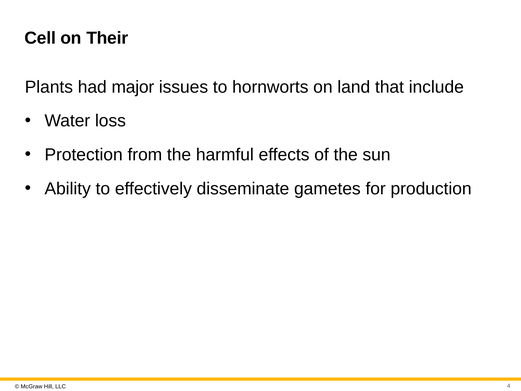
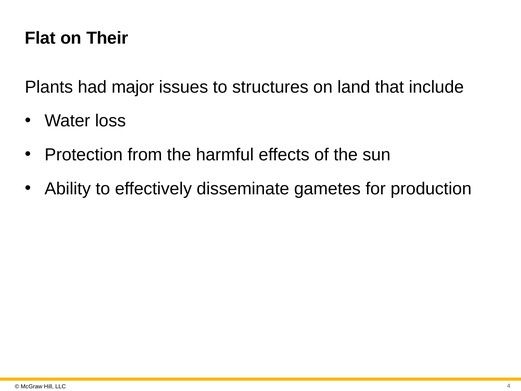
Cell: Cell -> Flat
hornworts: hornworts -> structures
